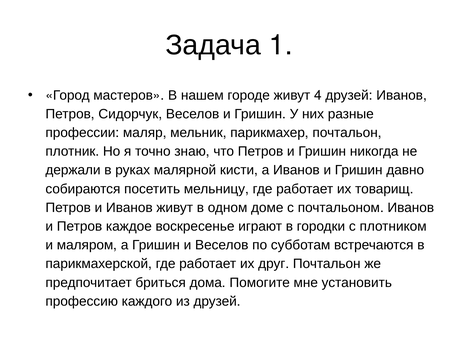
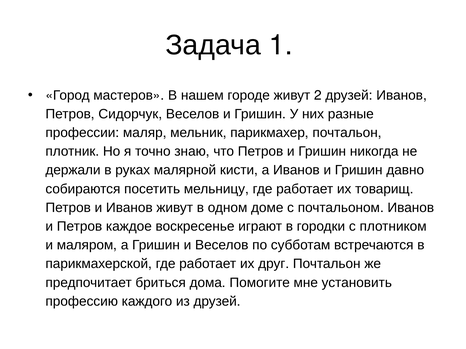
4: 4 -> 2
